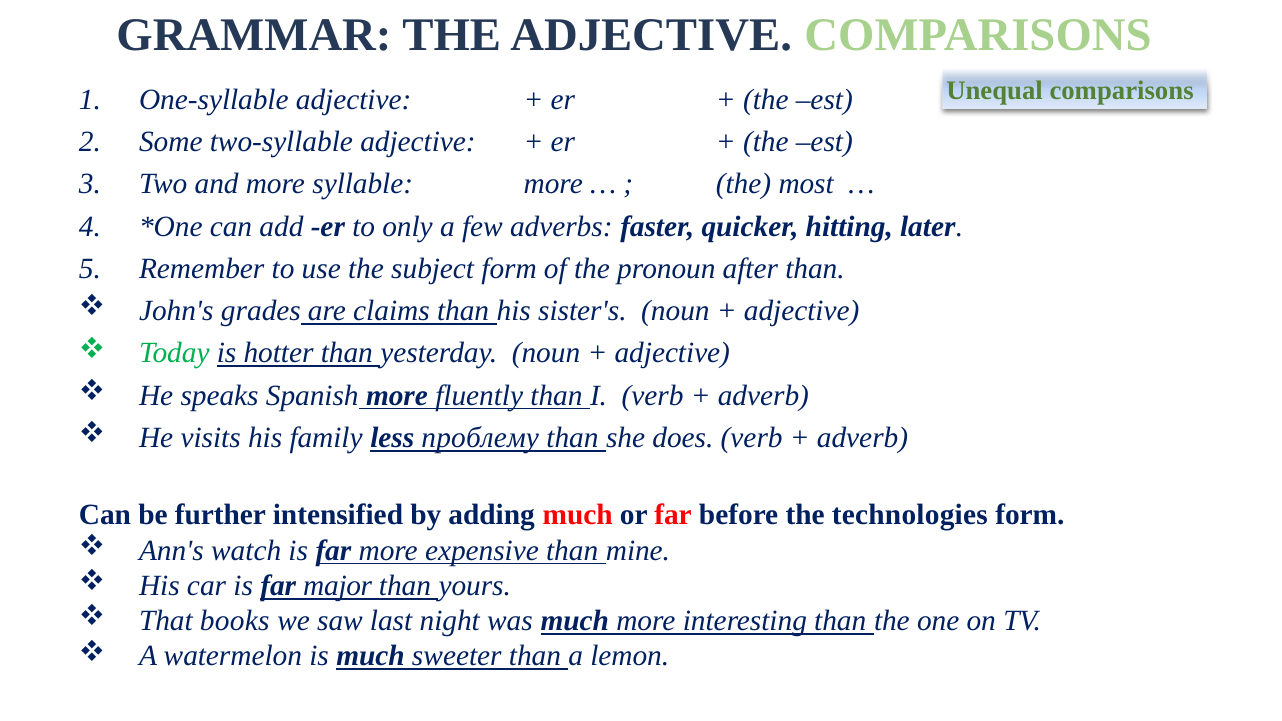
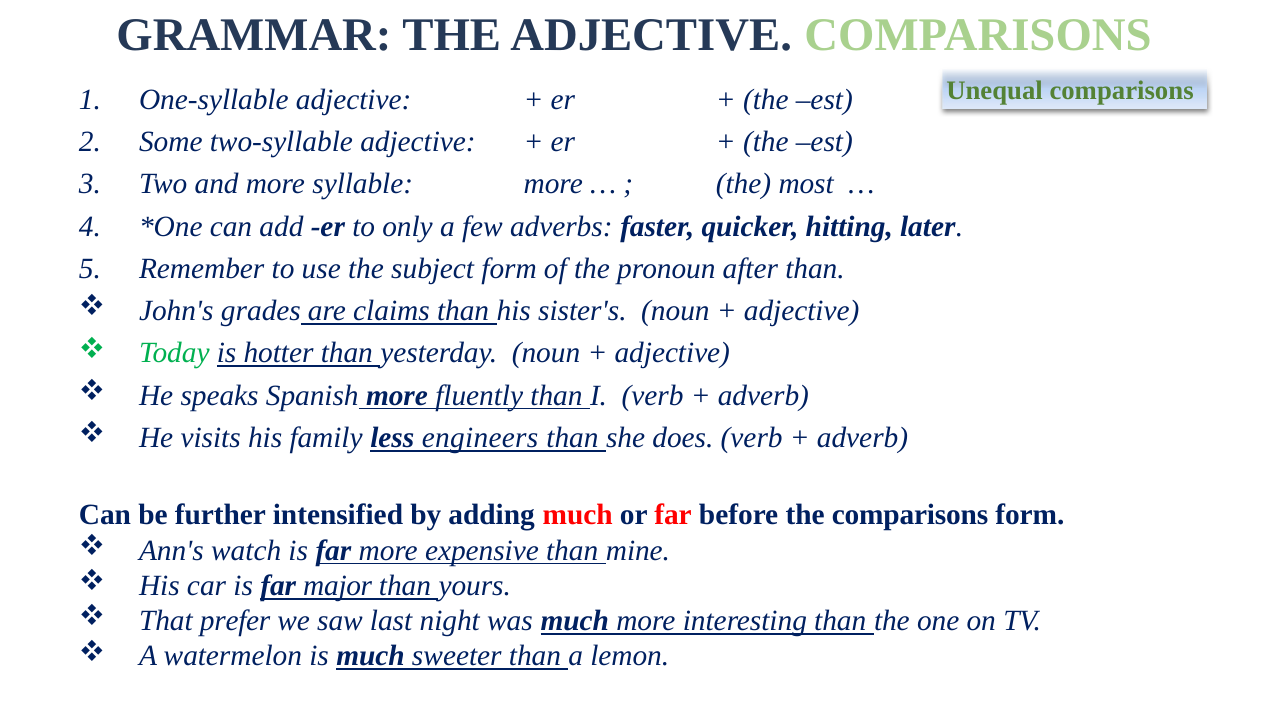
проблему: проблему -> engineers
the technologies: technologies -> comparisons
books: books -> prefer
